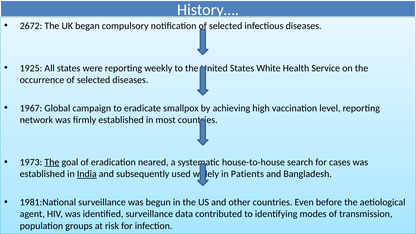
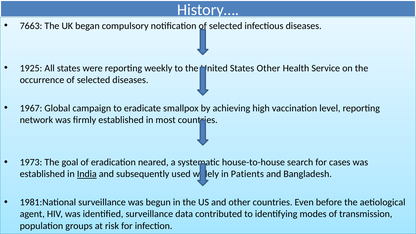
2672: 2672 -> 7663
States White: White -> Other
The at (52, 162) underline: present -> none
